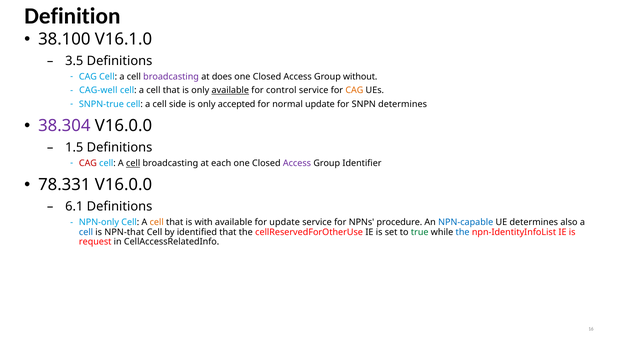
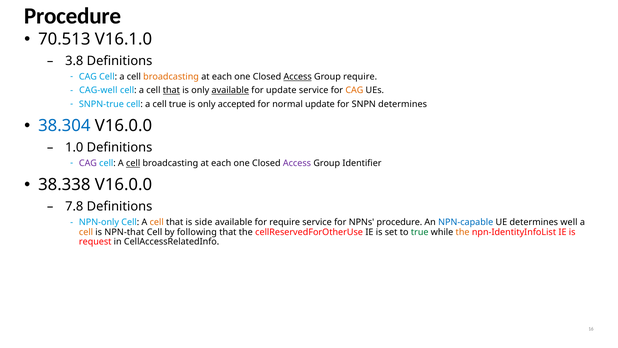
Definition at (72, 16): Definition -> Procedure
38.100: 38.100 -> 70.513
3.5: 3.5 -> 3.8
broadcasting at (171, 77) colour: purple -> orange
does at (222, 77): does -> each
Access at (298, 77) underline: none -> present
Group without: without -> require
that at (171, 90) underline: none -> present
for control: control -> update
cell side: side -> true
38.304 colour: purple -> blue
1.5: 1.5 -> 1.0
CAG at (88, 163) colour: red -> purple
78.331: 78.331 -> 38.338
6.1: 6.1 -> 7.8
with: with -> side
for update: update -> require
also: also -> well
cell at (86, 232) colour: blue -> orange
identified: identified -> following
the at (463, 232) colour: blue -> orange
